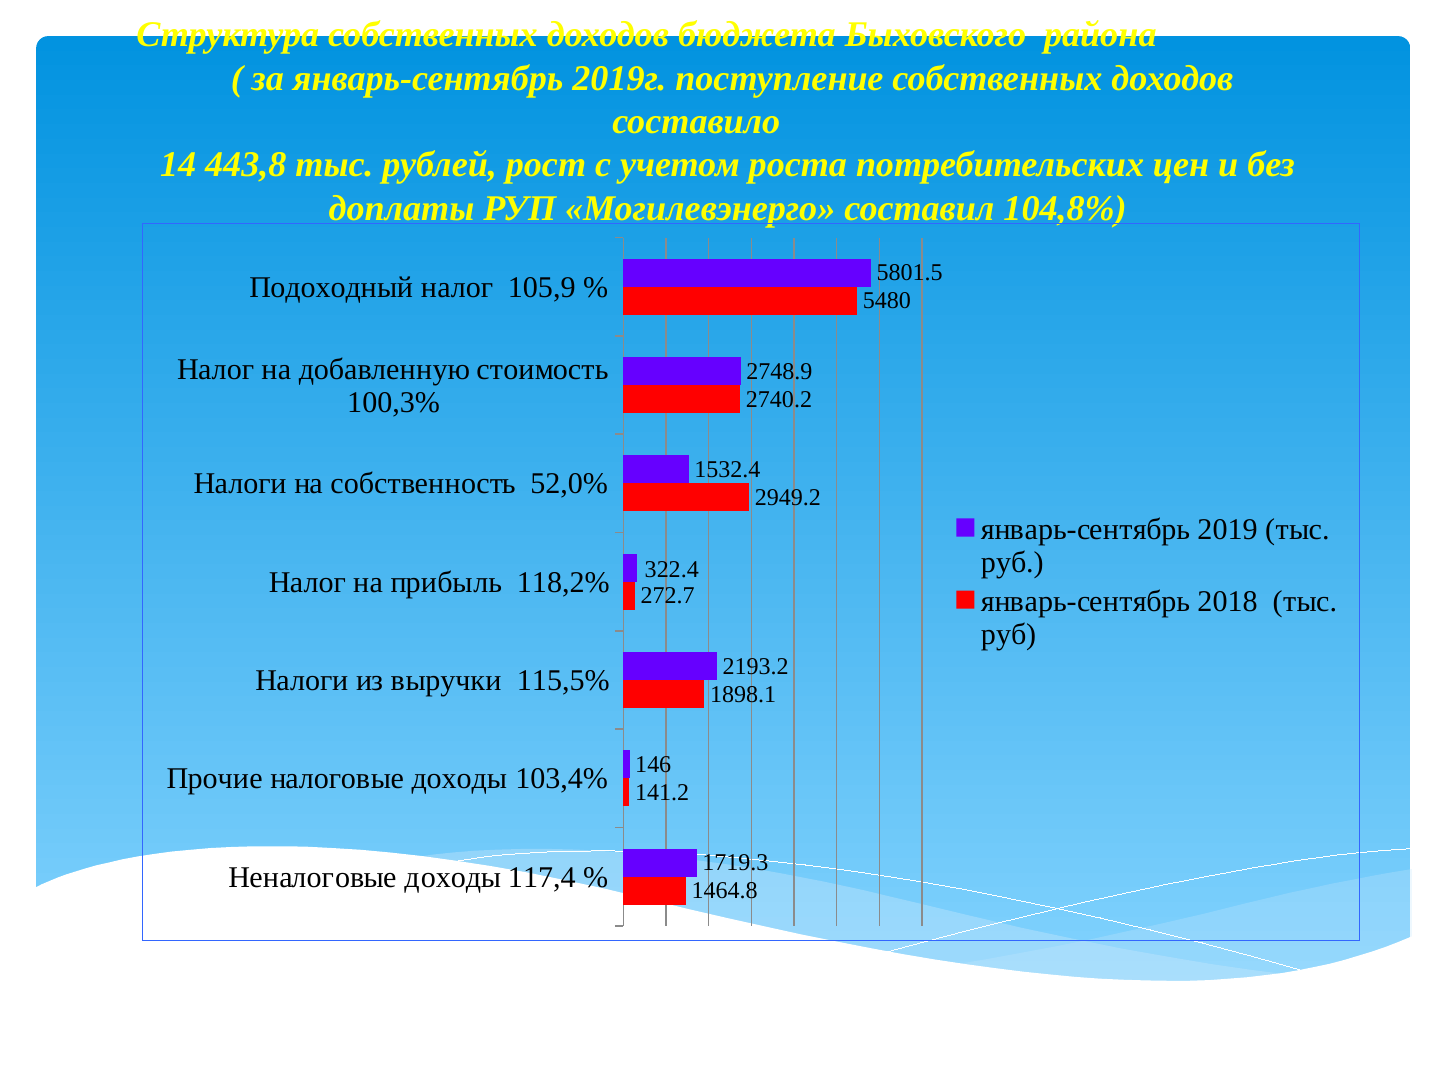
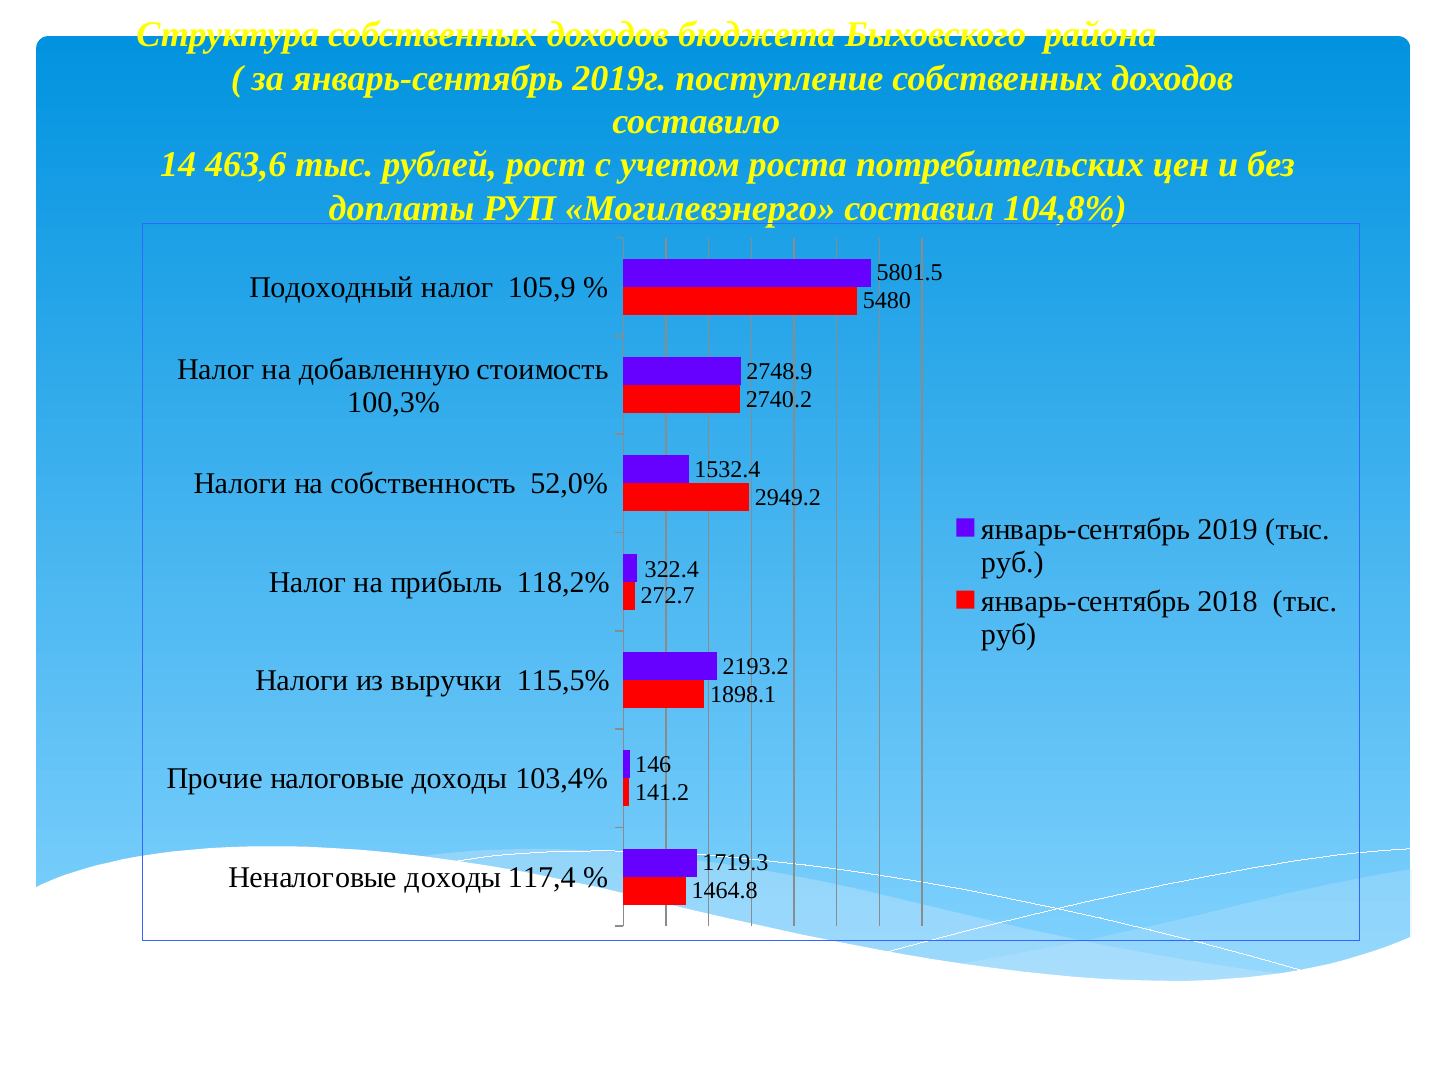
443,8: 443,8 -> 463,6
